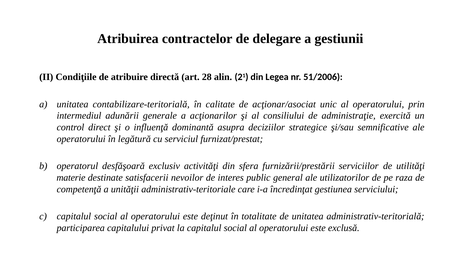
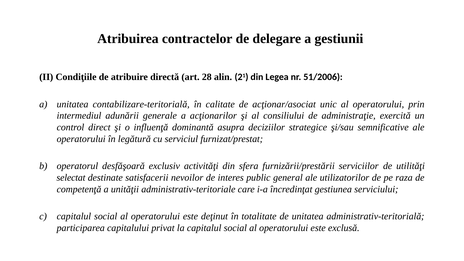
materie: materie -> selectat
